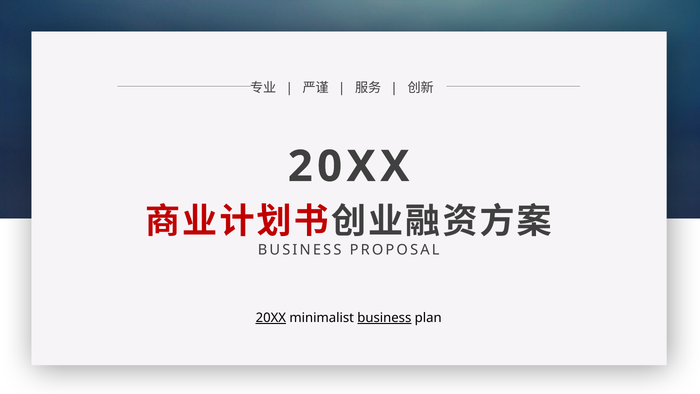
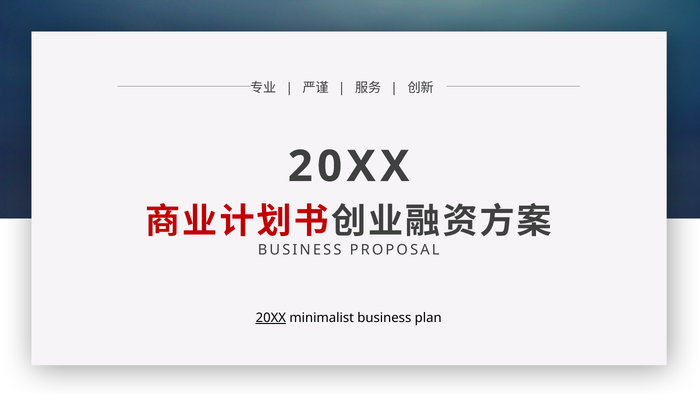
business at (384, 318) underline: present -> none
